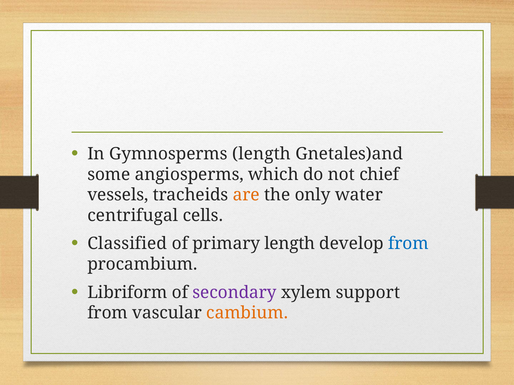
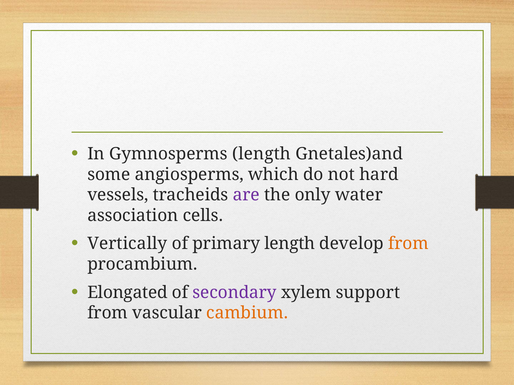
chief: chief -> hard
are colour: orange -> purple
centrifugal: centrifugal -> association
Classified: Classified -> Vertically
from at (408, 244) colour: blue -> orange
Libriform: Libriform -> Elongated
